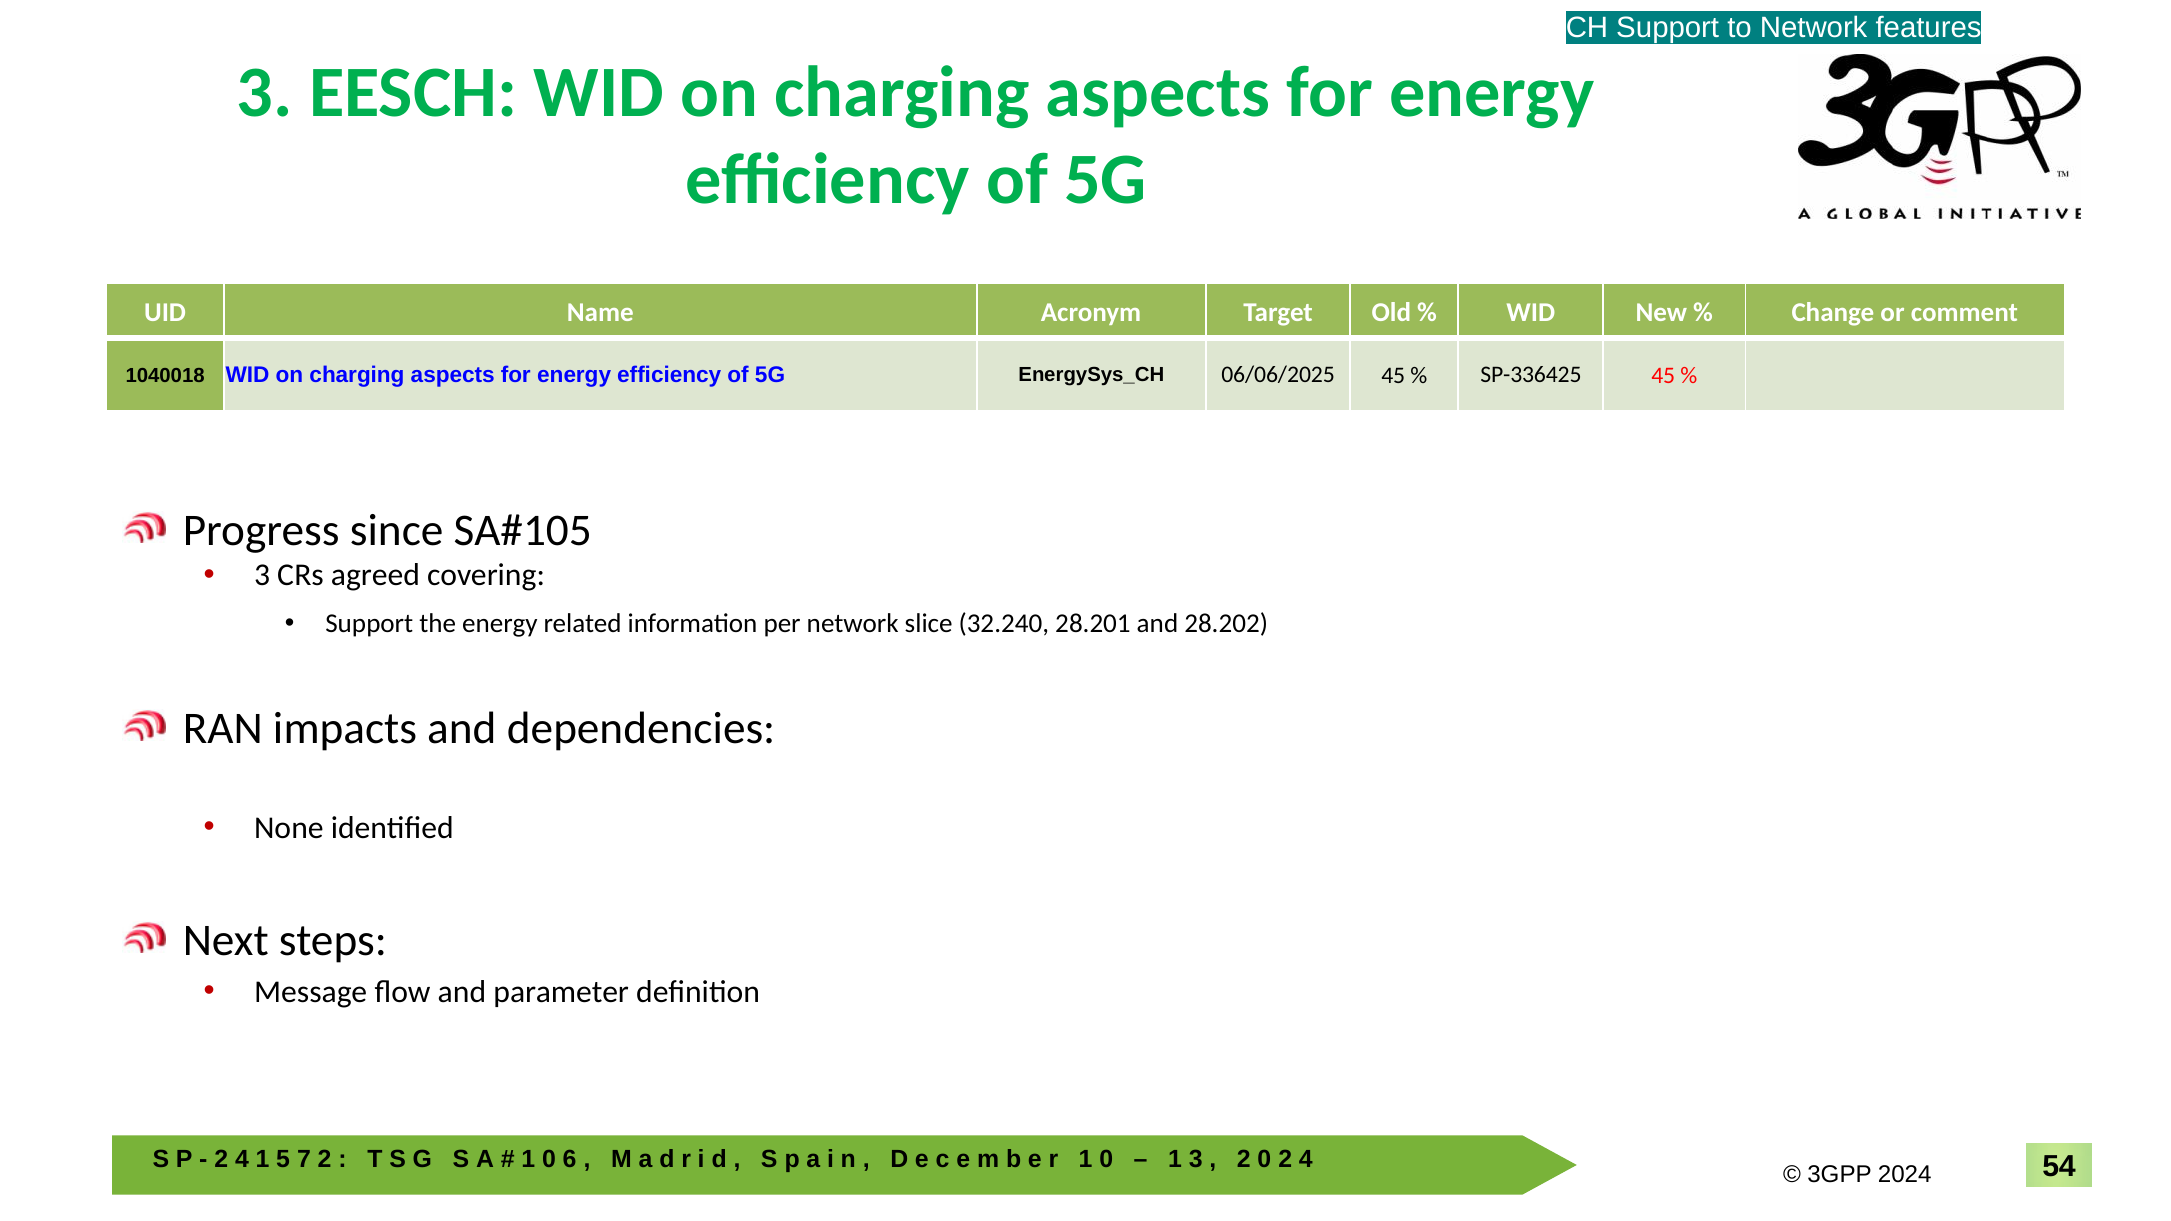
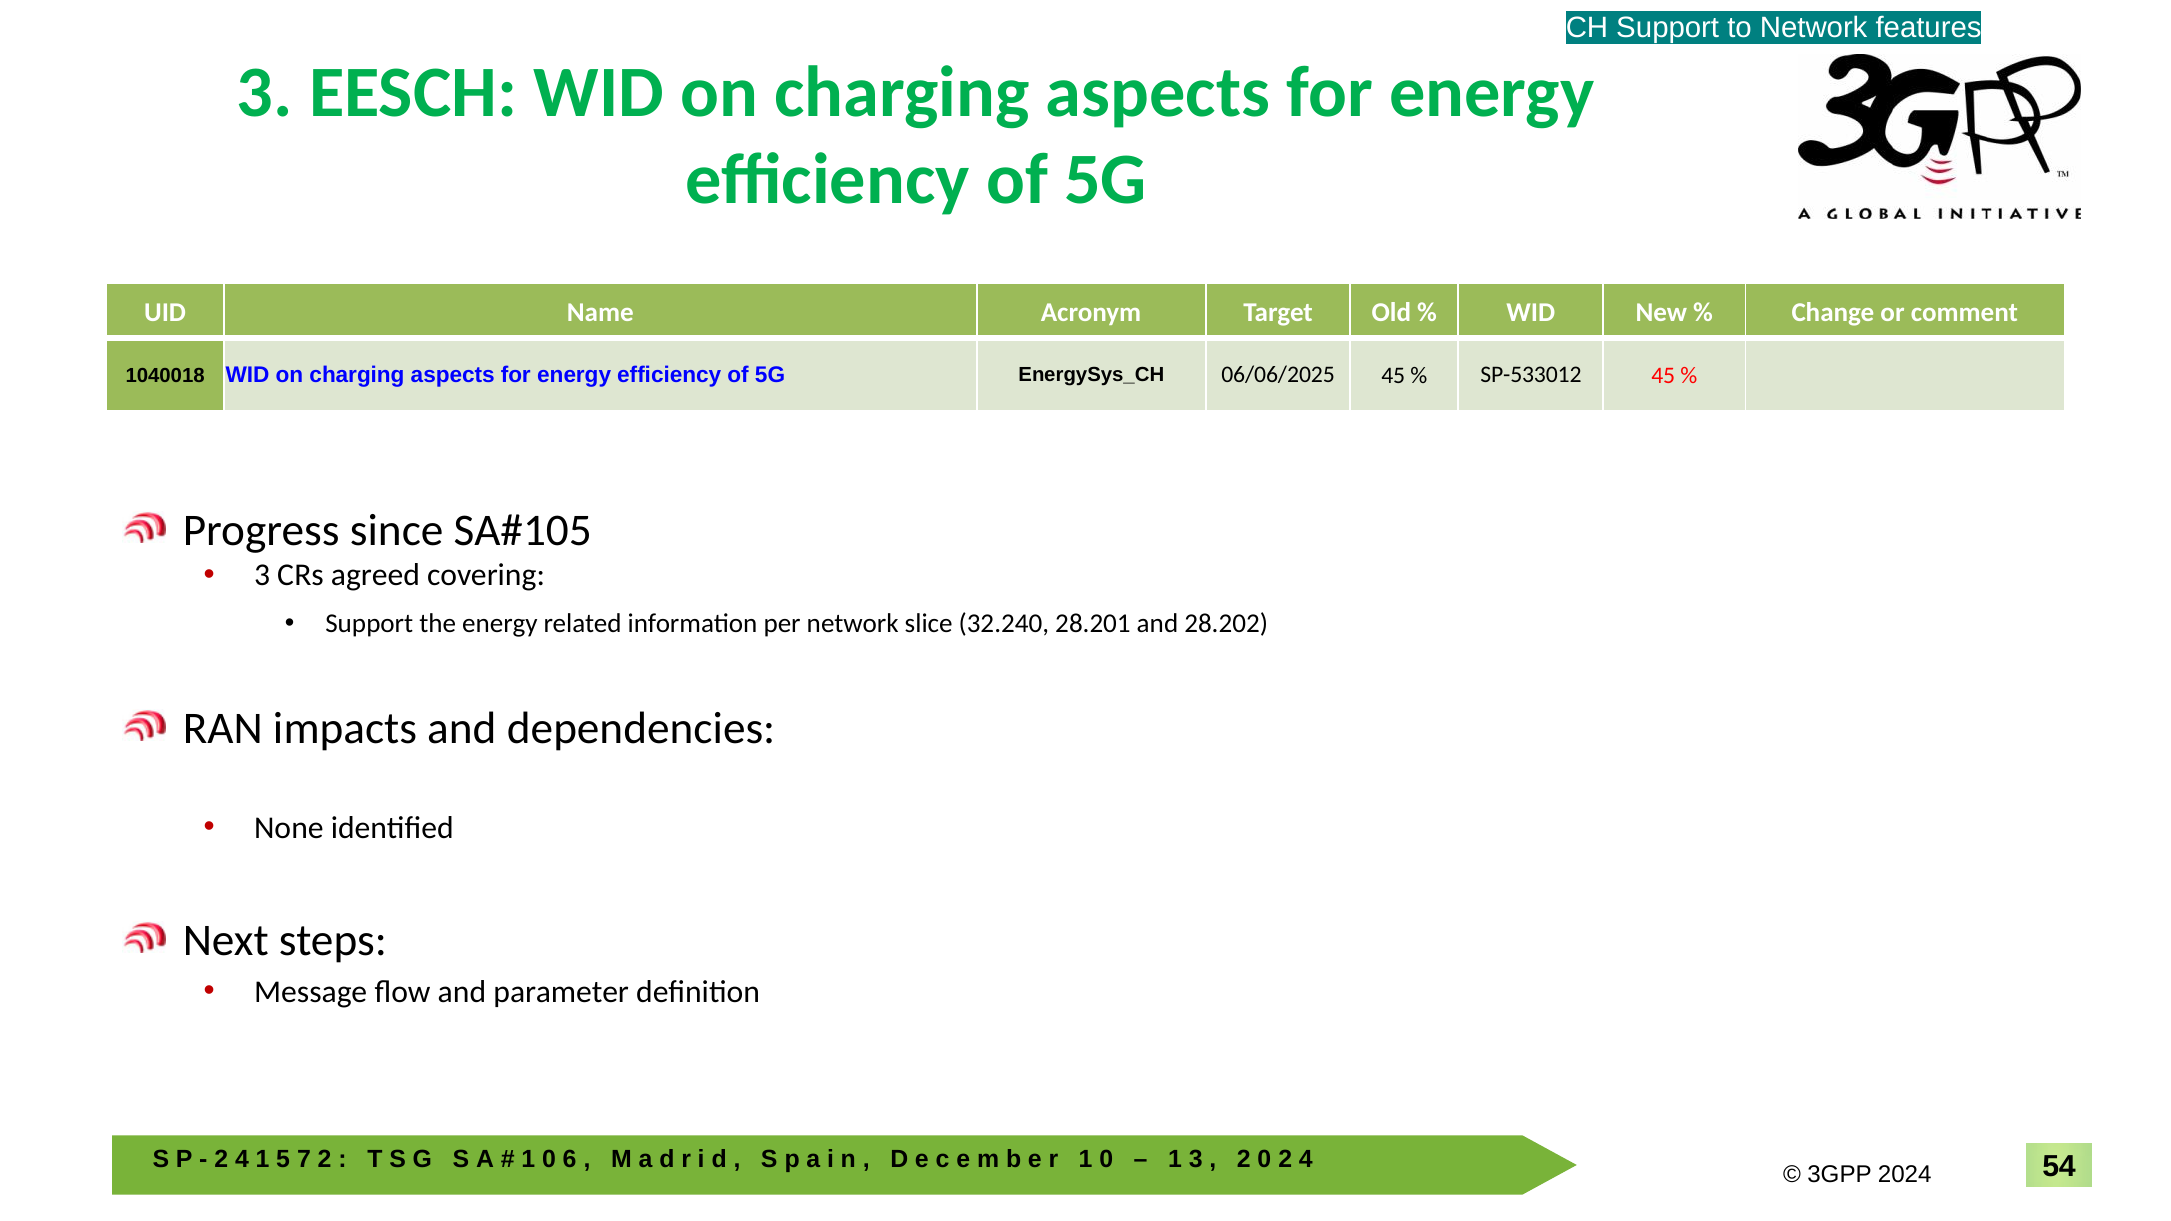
SP-336425: SP-336425 -> SP-533012
